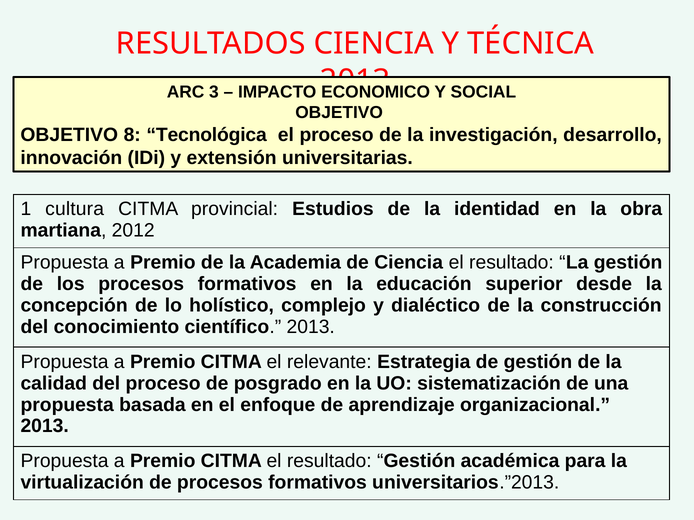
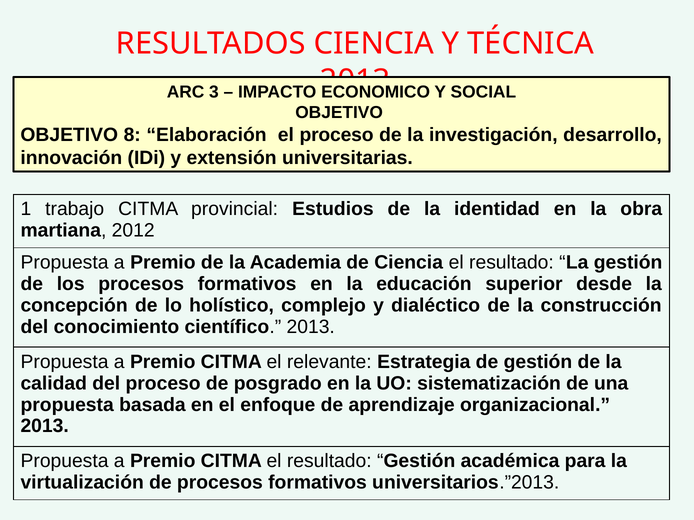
Tecnológica: Tecnológica -> Elaboración
cultura: cultura -> trabajo
